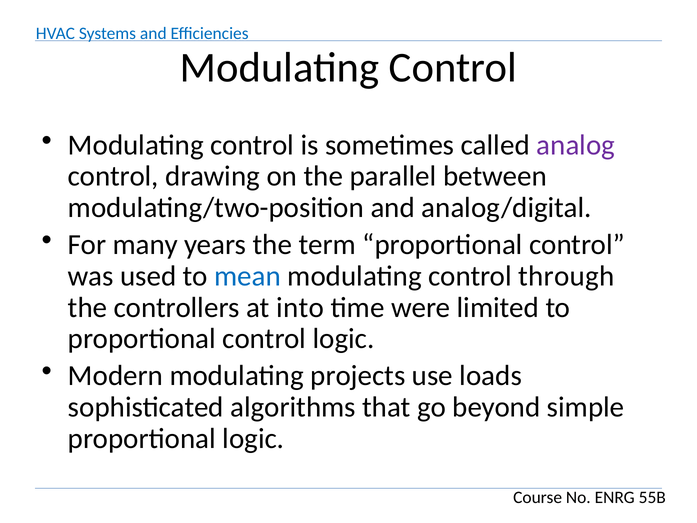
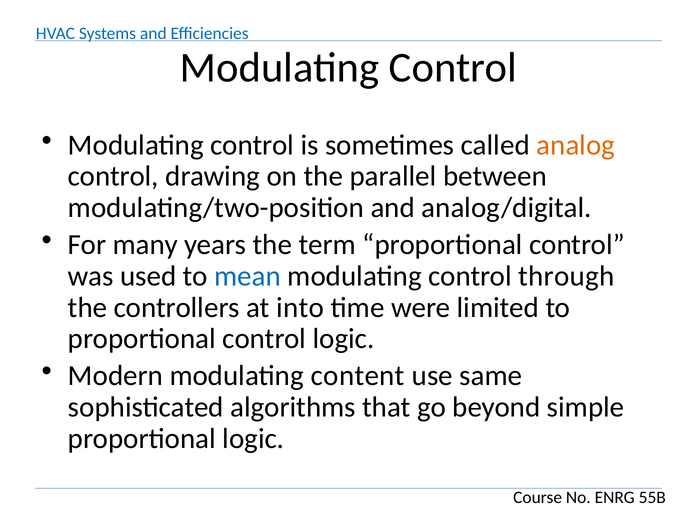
analog colour: purple -> orange
projects: projects -> content
loads: loads -> same
